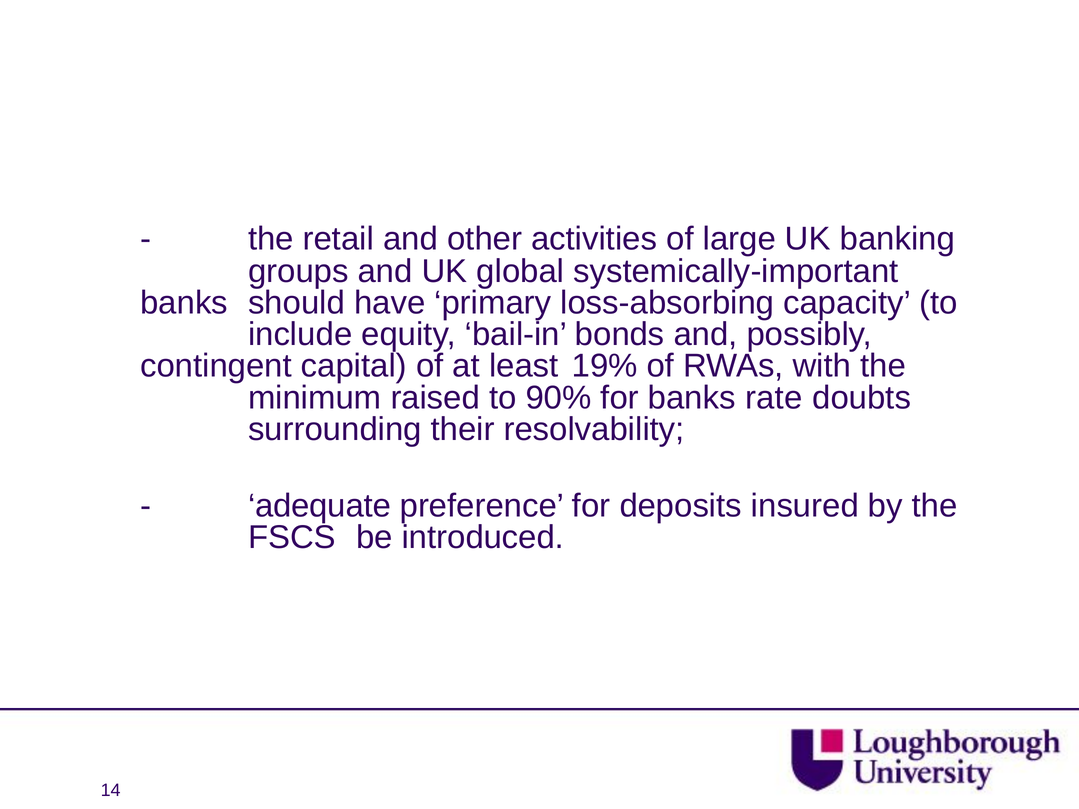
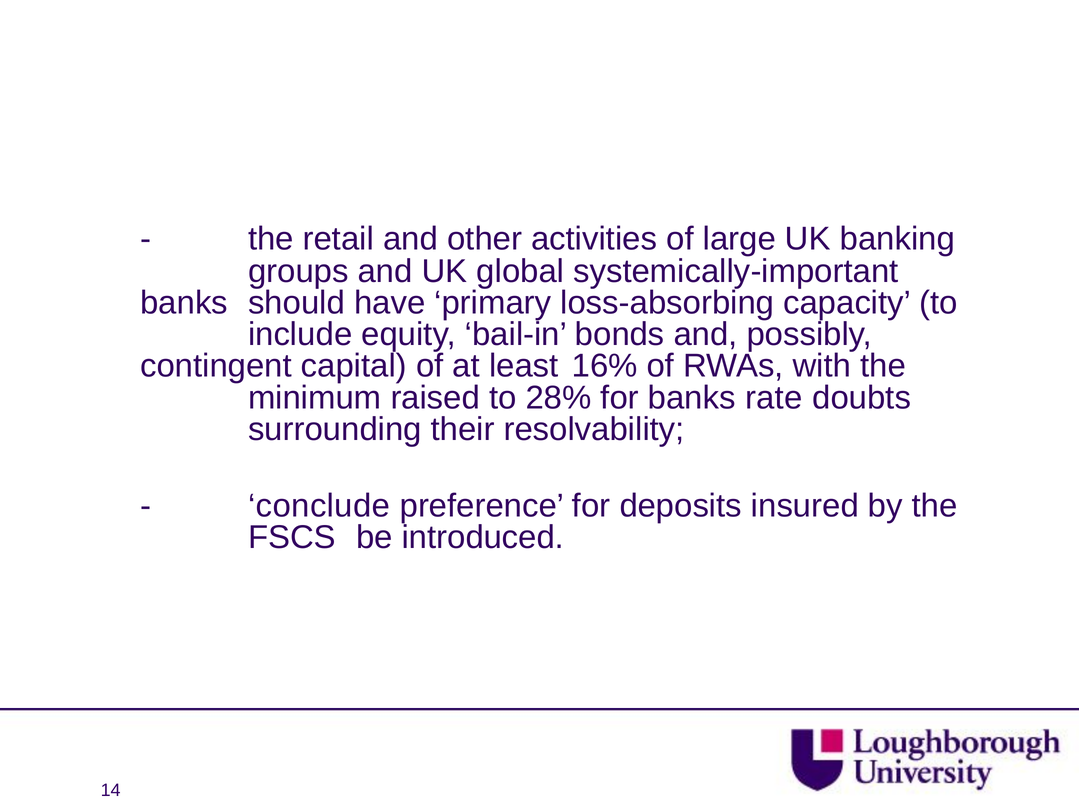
19%: 19% -> 16%
90%: 90% -> 28%
adequate: adequate -> conclude
